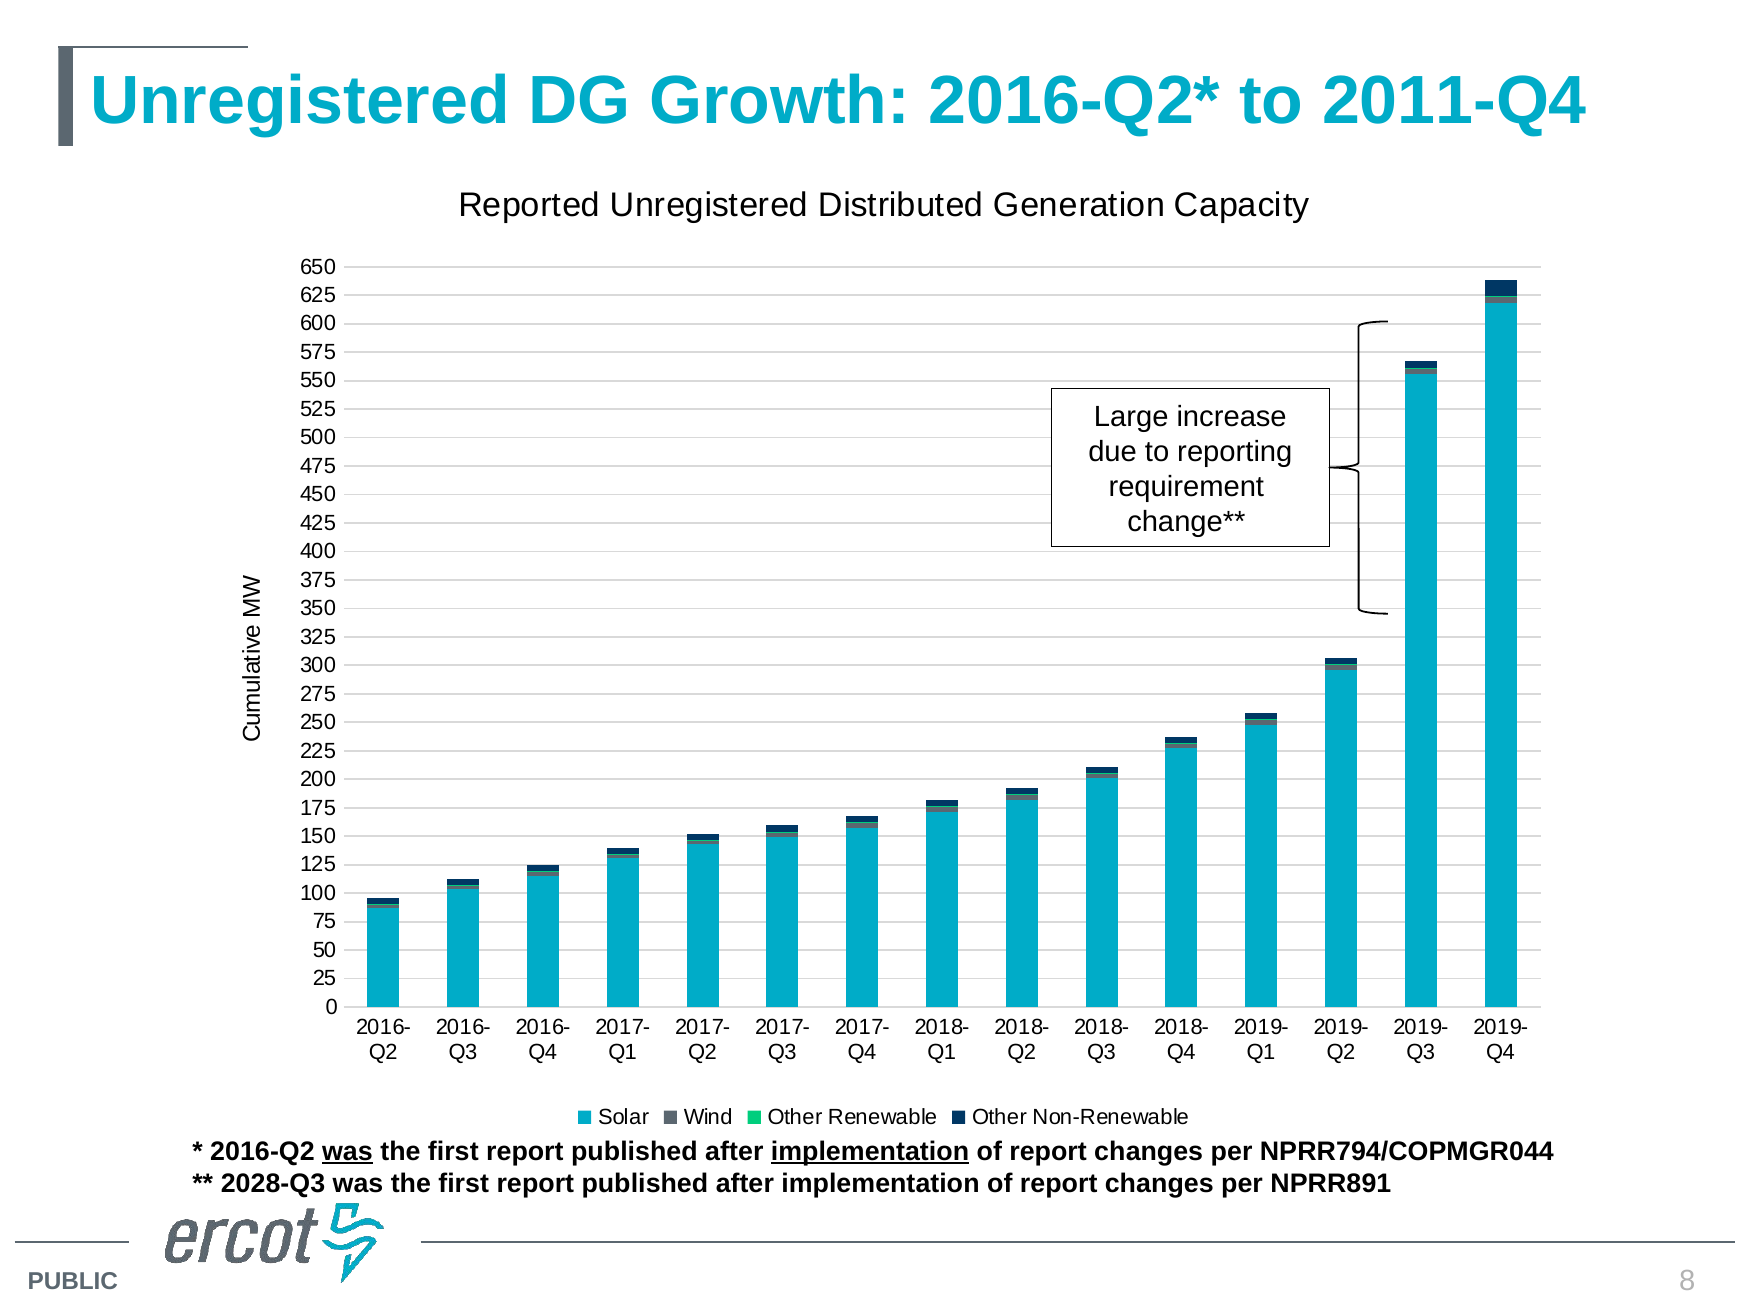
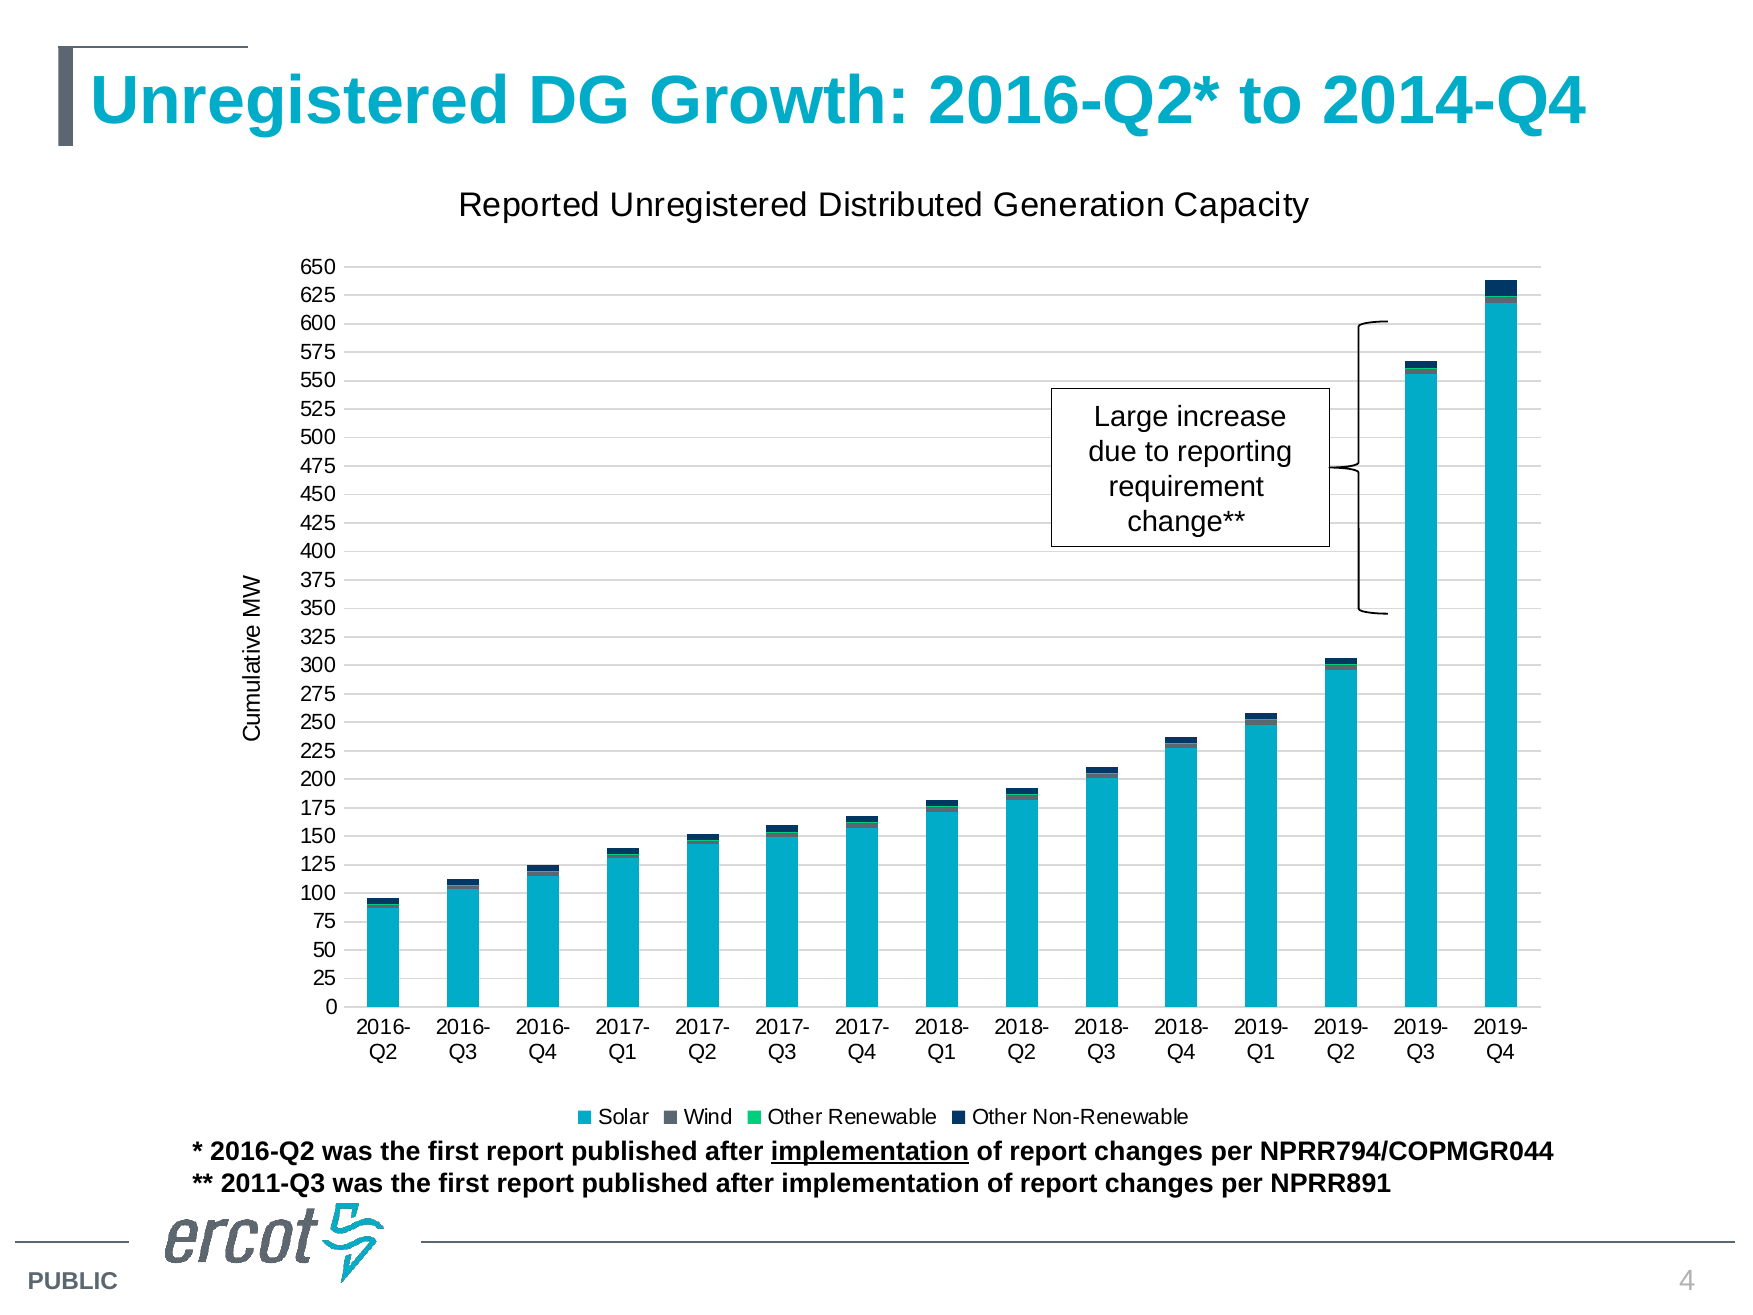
2011-Q4: 2011-Q4 -> 2014-Q4
was at (347, 1151) underline: present -> none
2028-Q3: 2028-Q3 -> 2011-Q3
8: 8 -> 4
